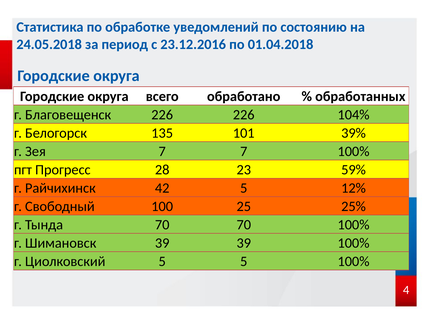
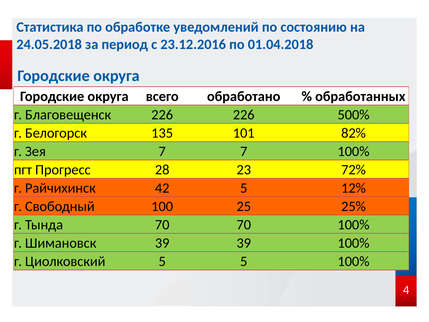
104%: 104% -> 500%
39%: 39% -> 82%
59%: 59% -> 72%
